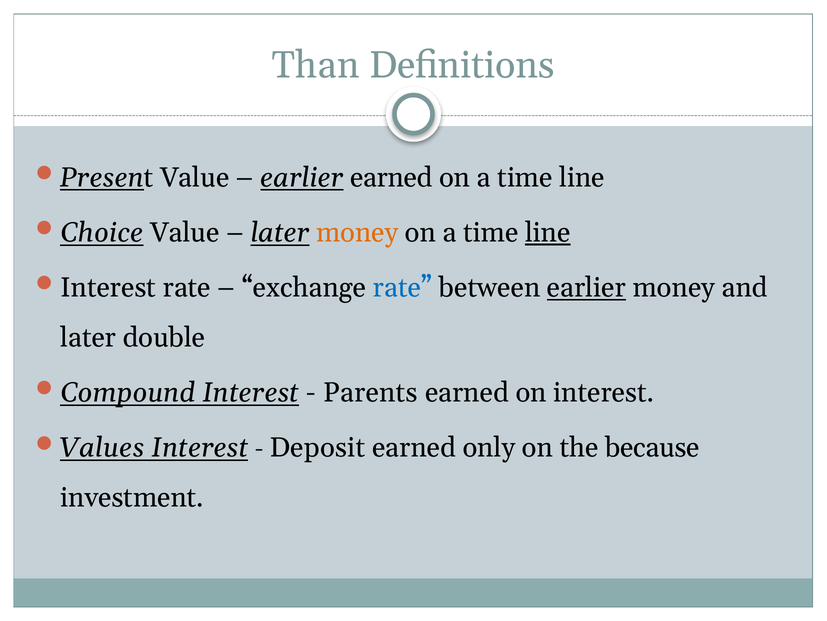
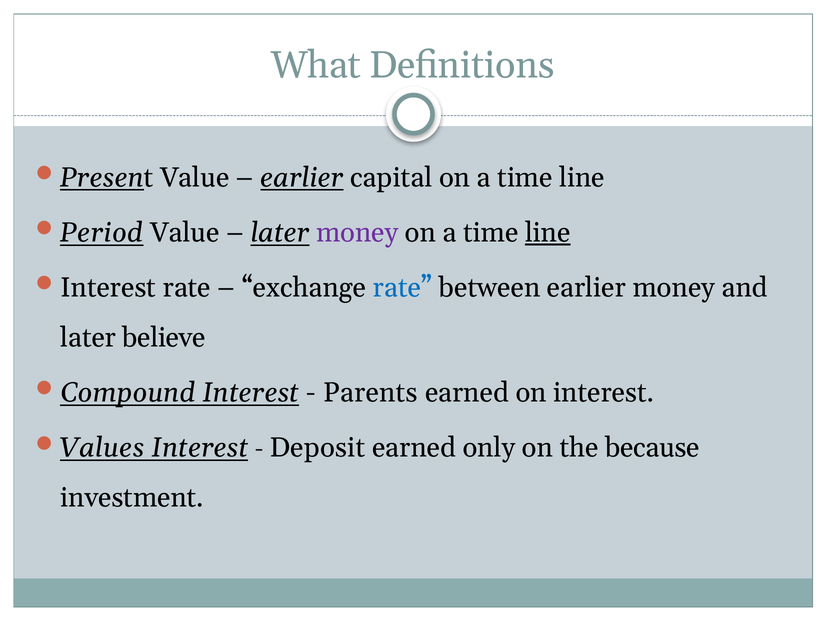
Than: Than -> What
earlier earned: earned -> capital
Choice: Choice -> Period
money at (357, 232) colour: orange -> purple
earlier at (586, 287) underline: present -> none
double: double -> believe
